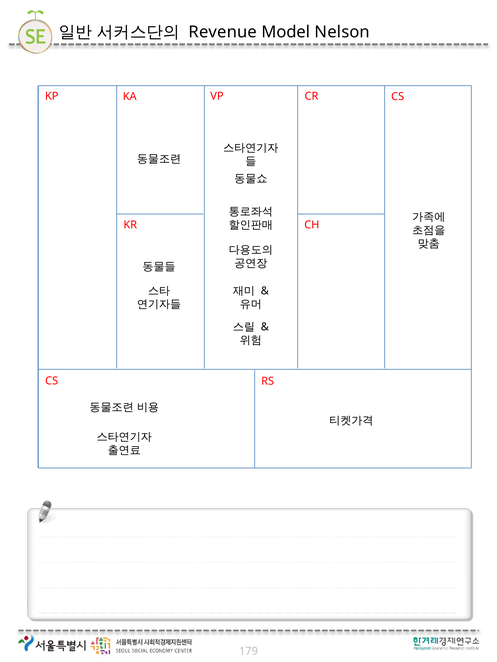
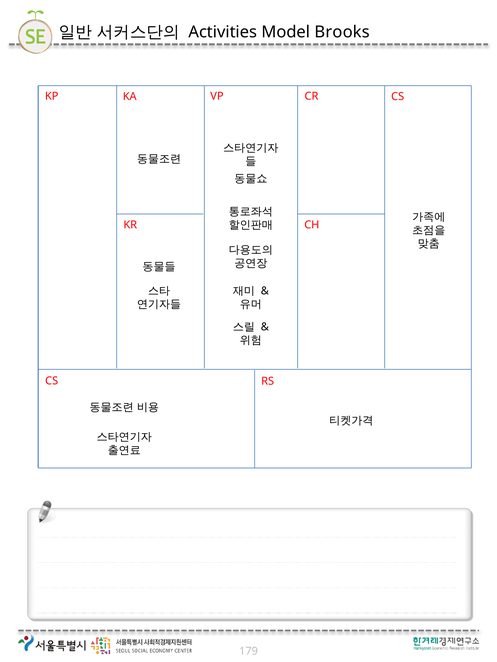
Revenue: Revenue -> Activities
Nelson: Nelson -> Brooks
